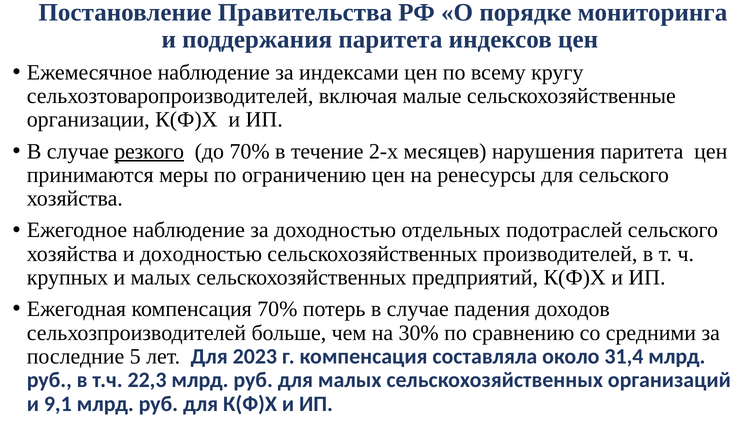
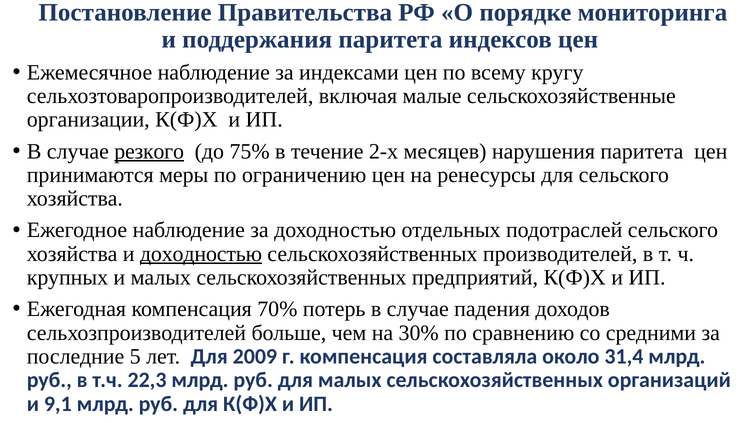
до 70%: 70% -> 75%
доходностью at (201, 254) underline: none -> present
2023: 2023 -> 2009
